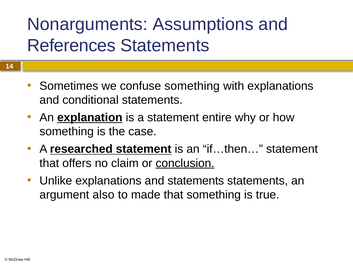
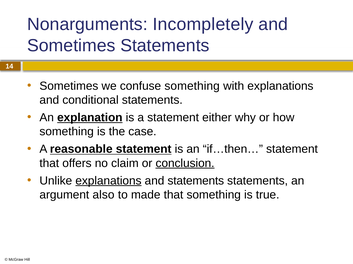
Assumptions: Assumptions -> Incompletely
References at (71, 46): References -> Sometimes
entire: entire -> either
researched: researched -> reasonable
explanations at (108, 181) underline: none -> present
